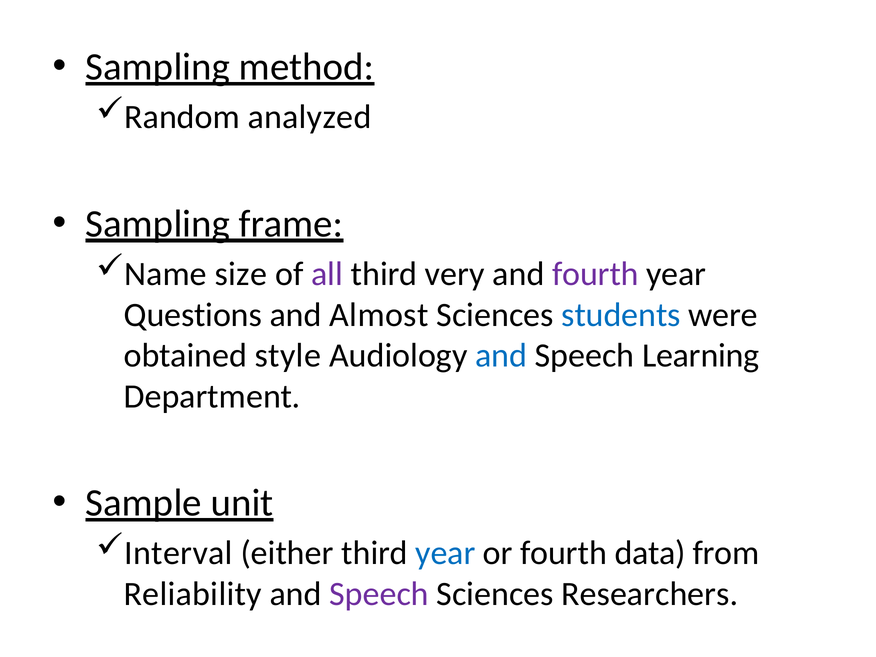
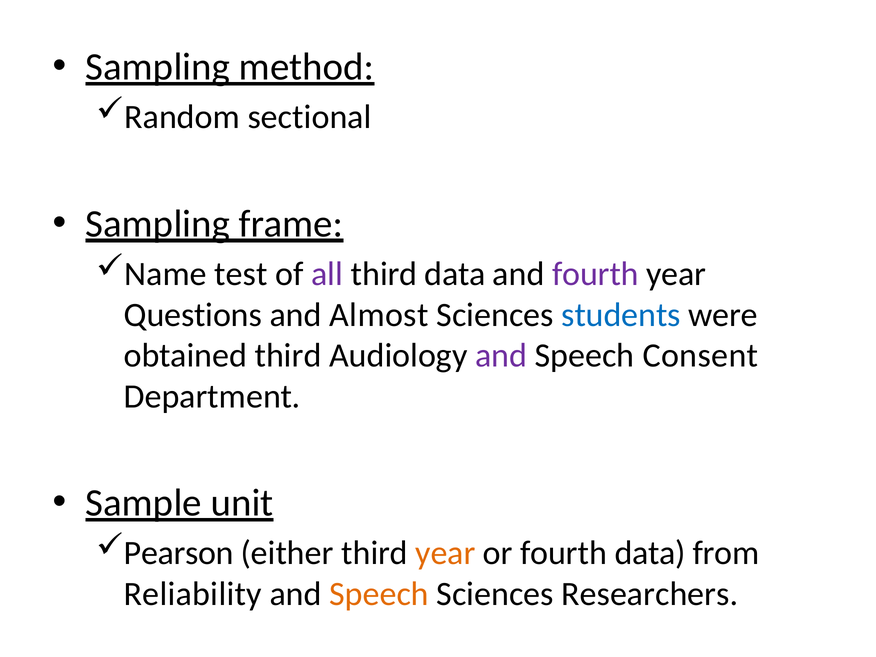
analyzed: analyzed -> sectional
size: size -> test
third very: very -> data
obtained style: style -> third
and at (501, 356) colour: blue -> purple
Learning: Learning -> Consent
Interval: Interval -> Pearson
year at (445, 553) colour: blue -> orange
Speech at (379, 594) colour: purple -> orange
